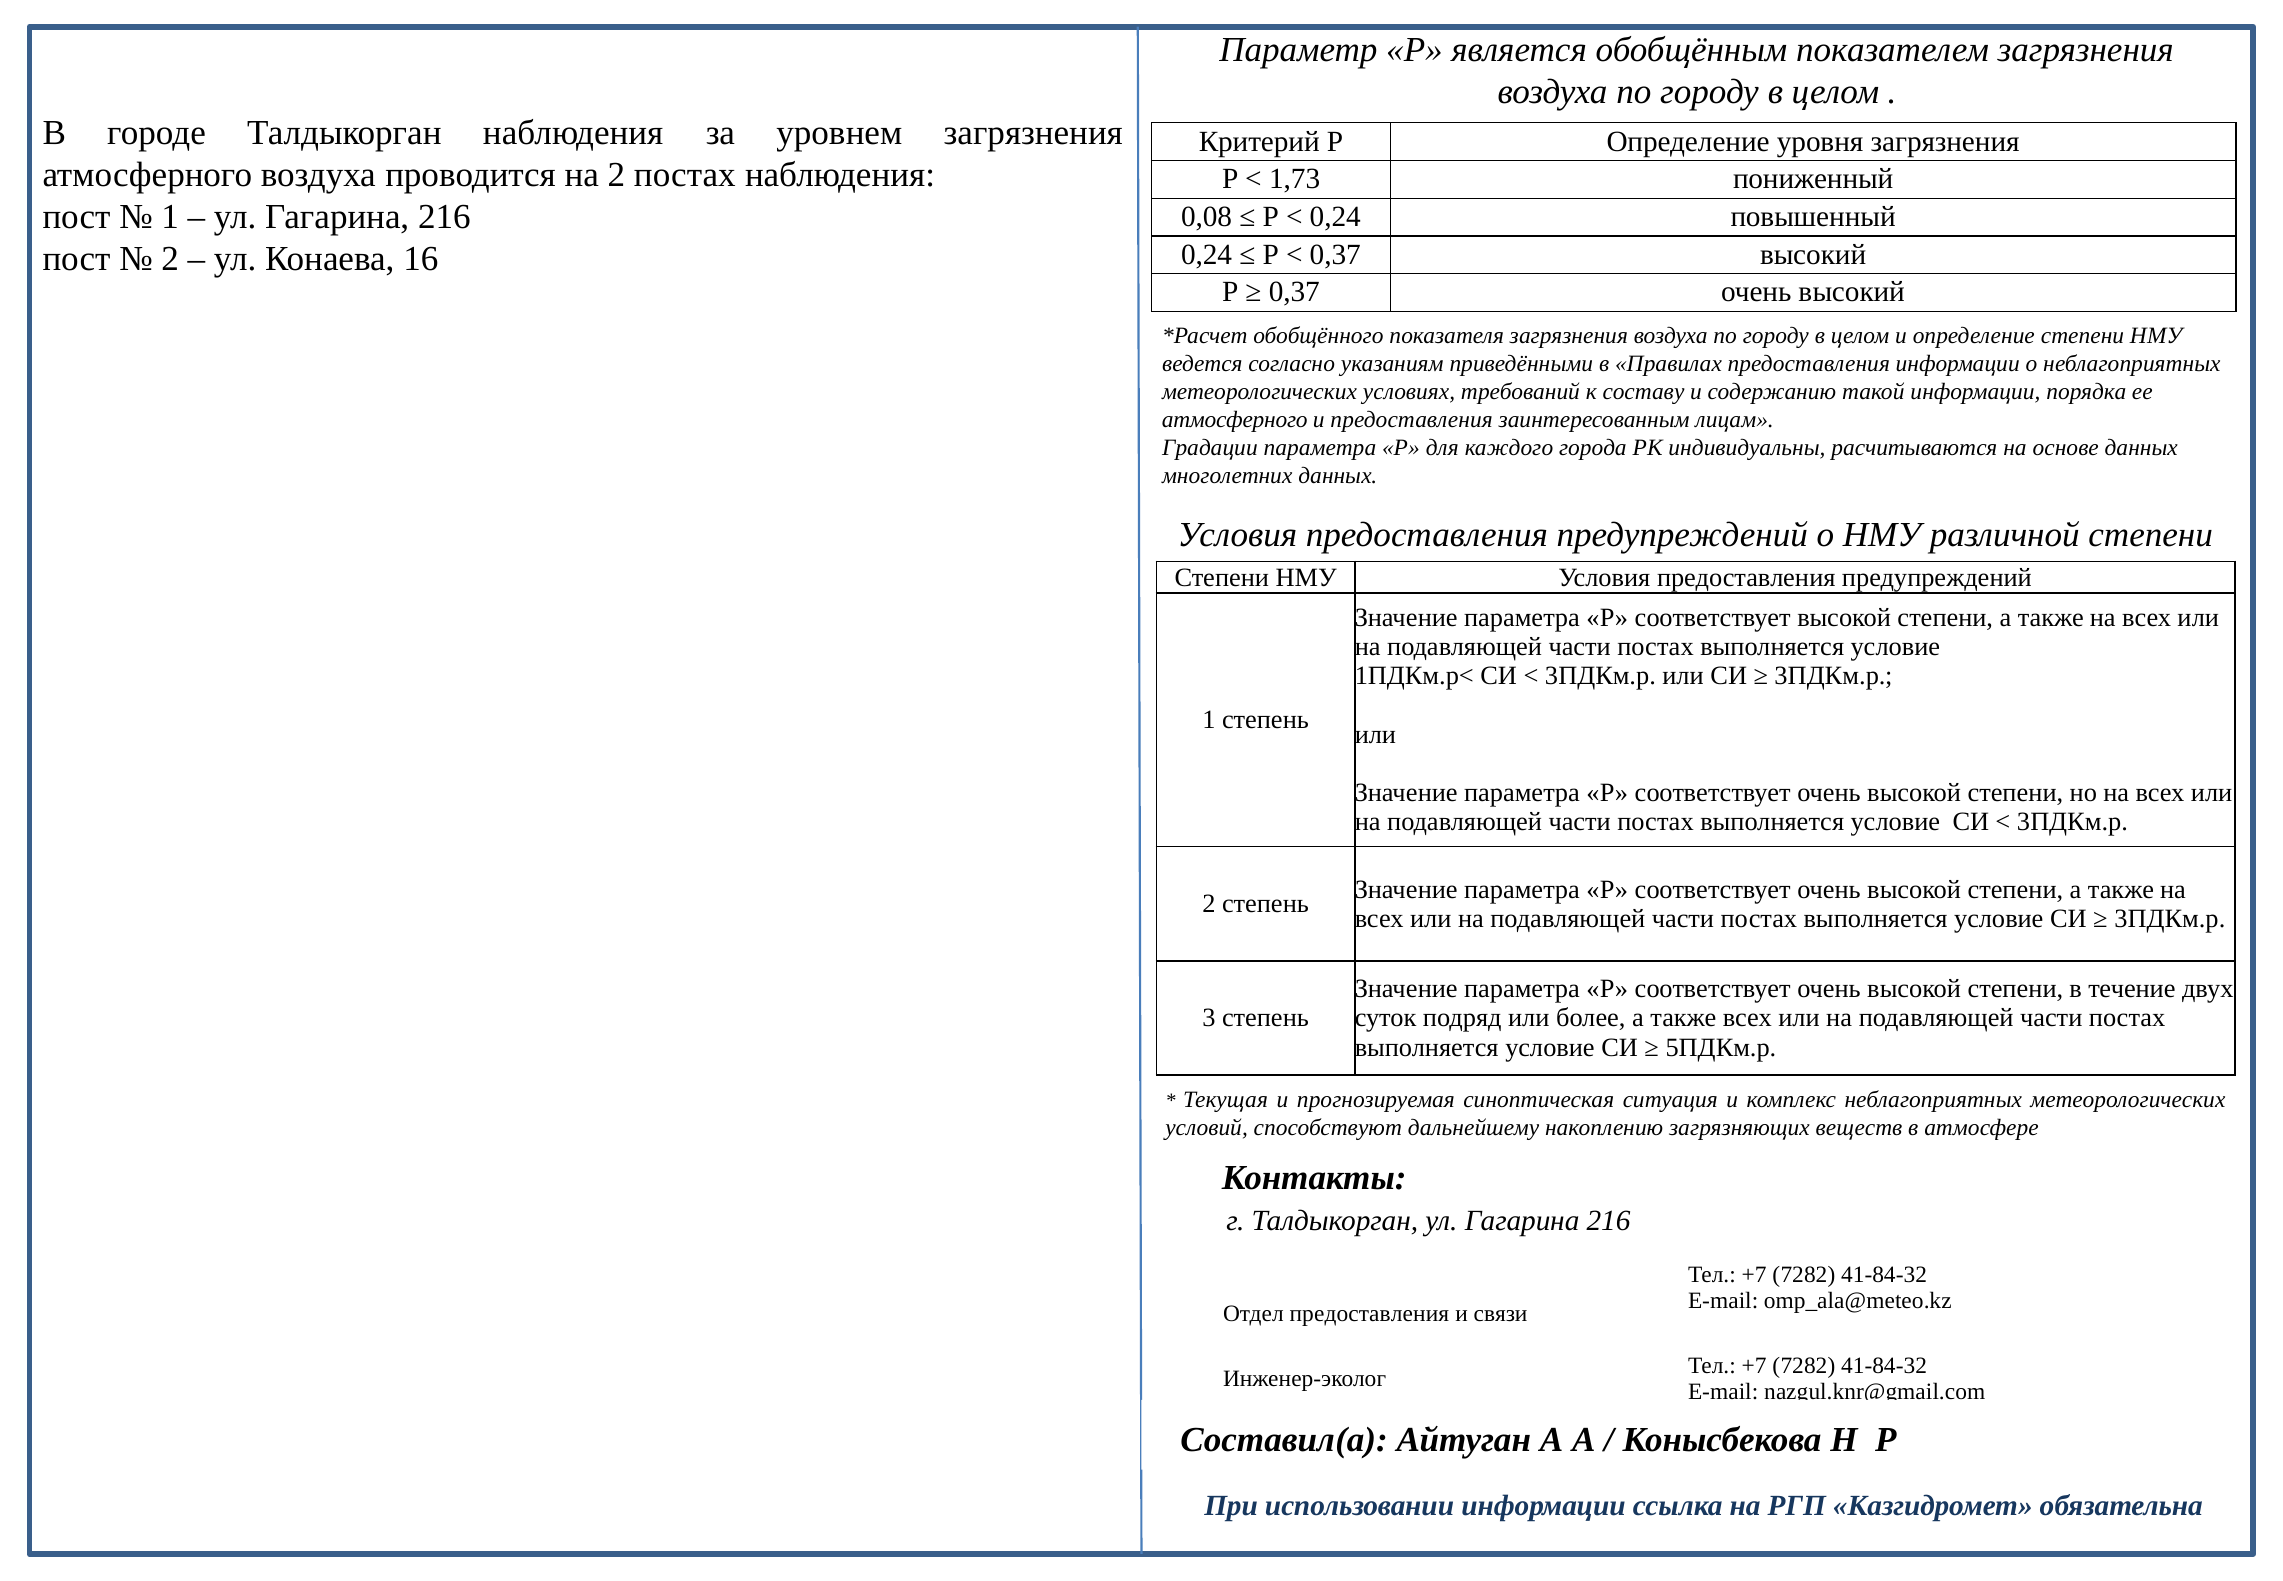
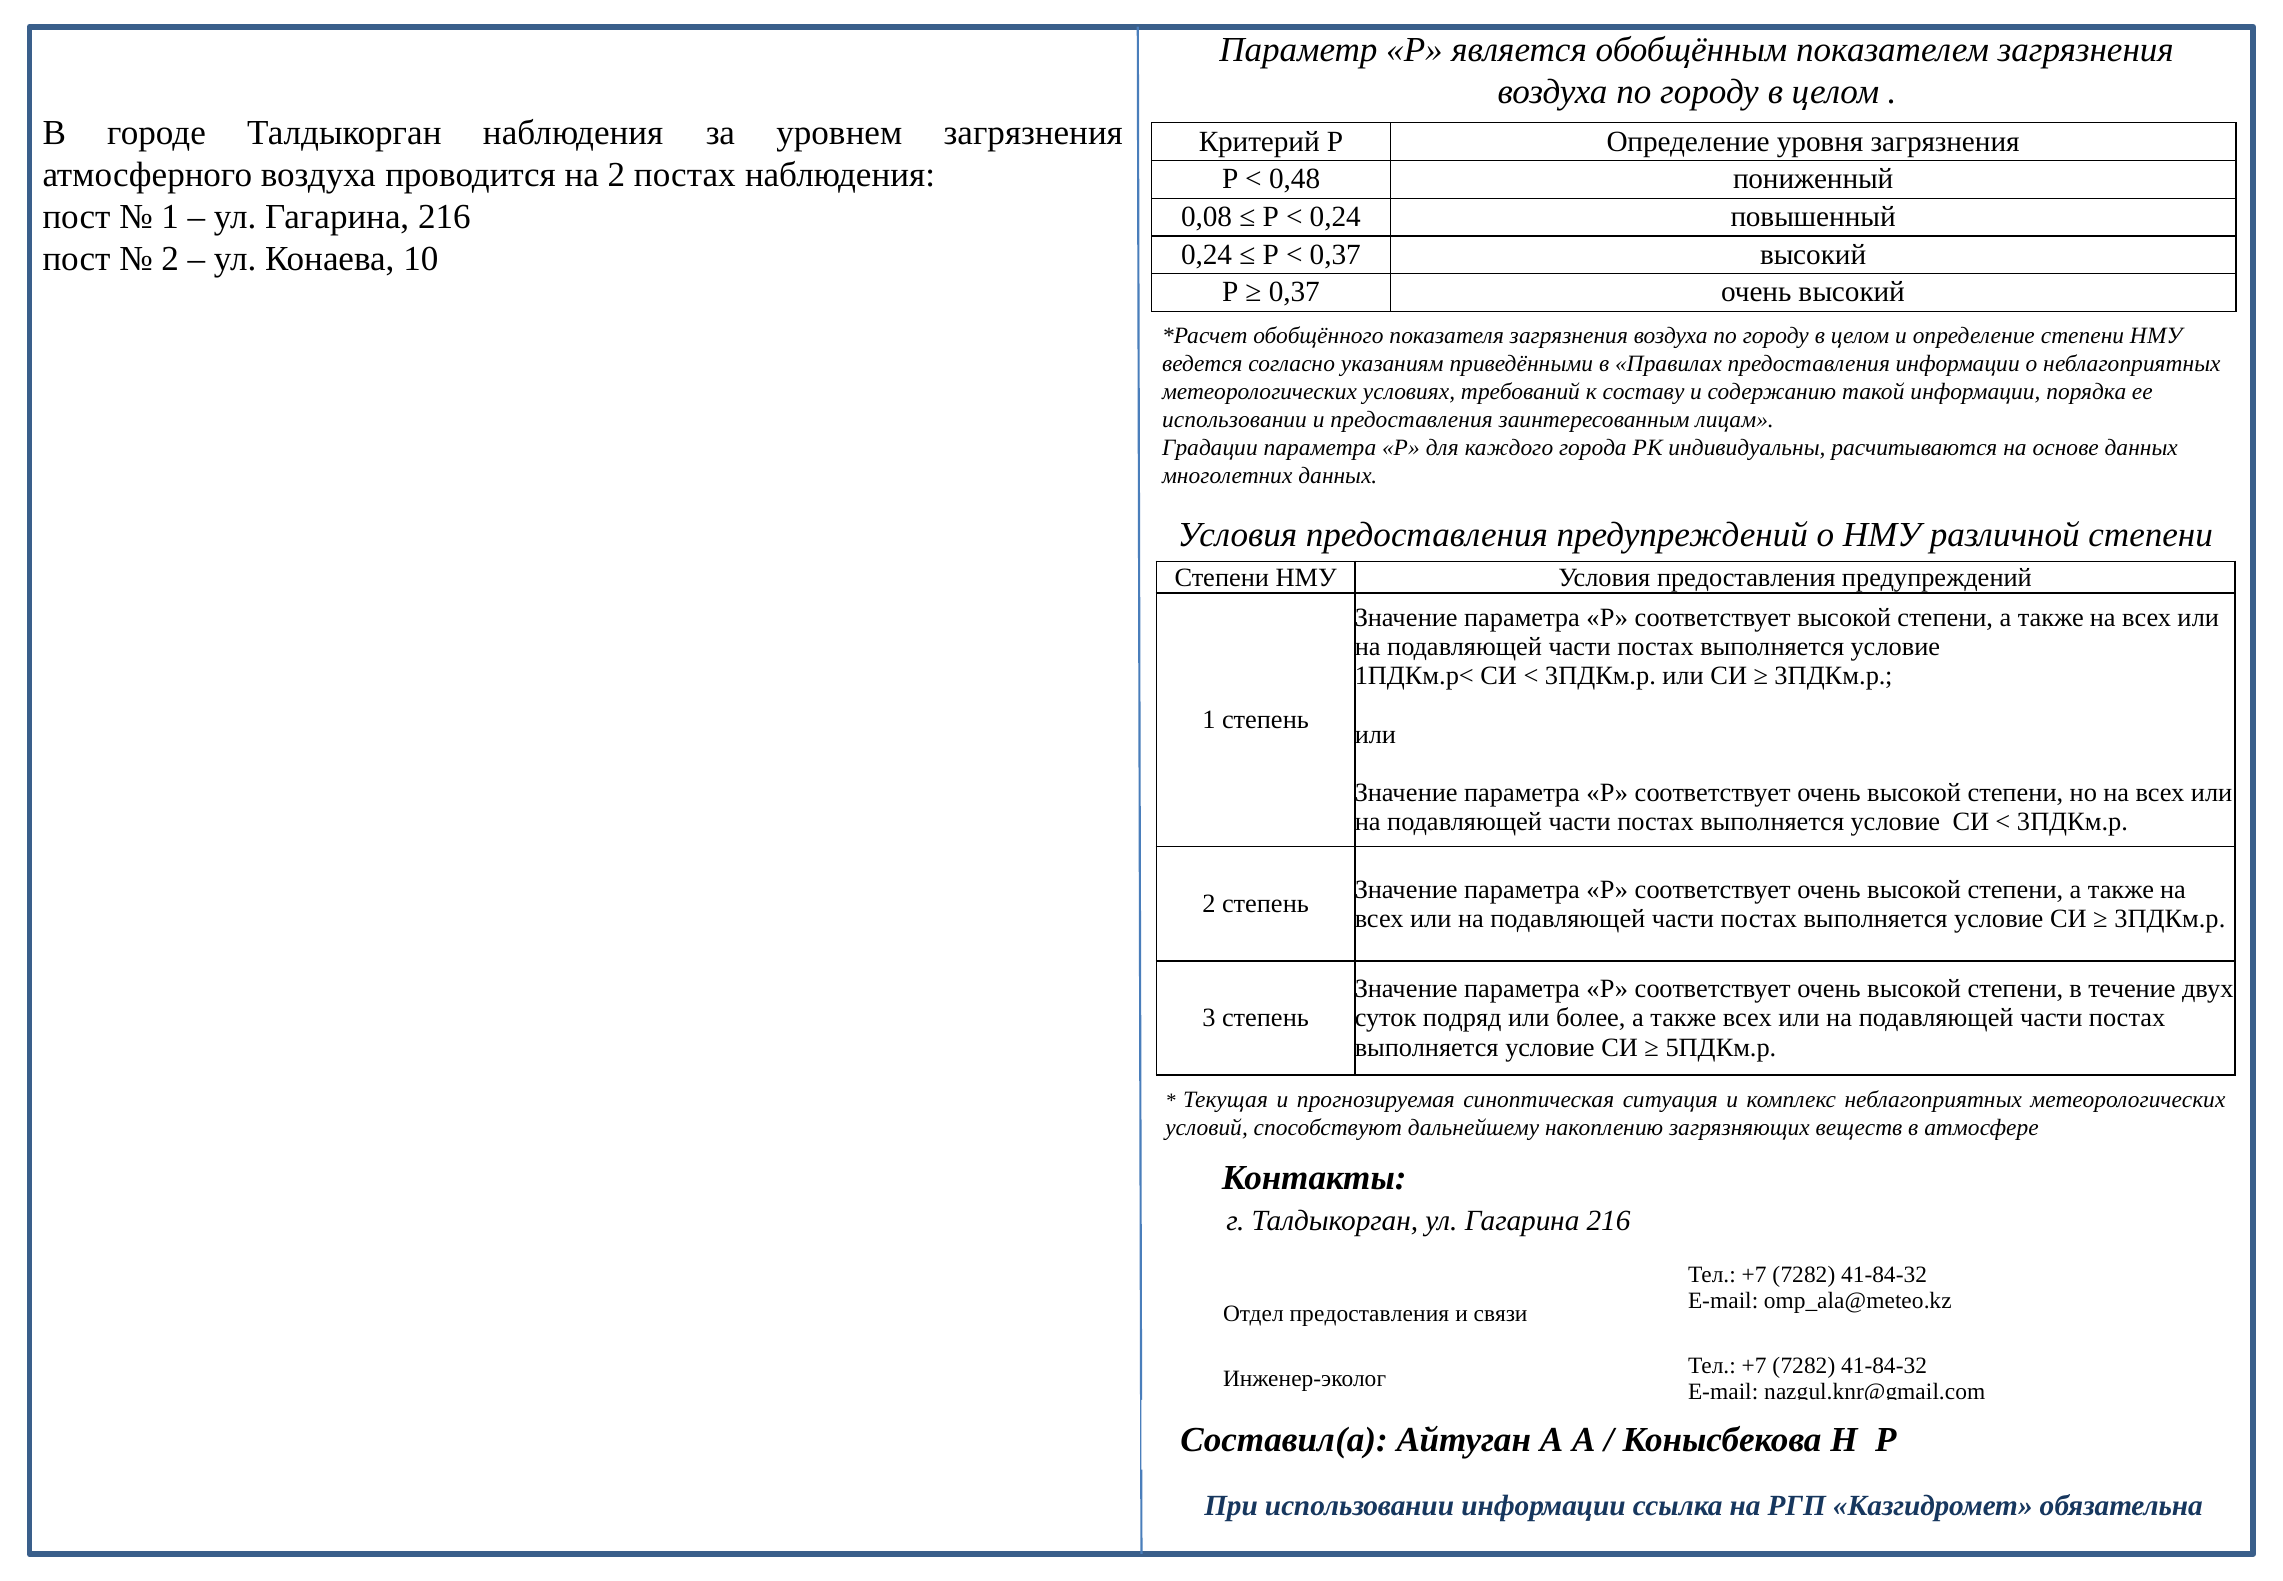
1,73: 1,73 -> 0,48
16: 16 -> 10
атмосферного at (1235, 419): атмосферного -> использовании
